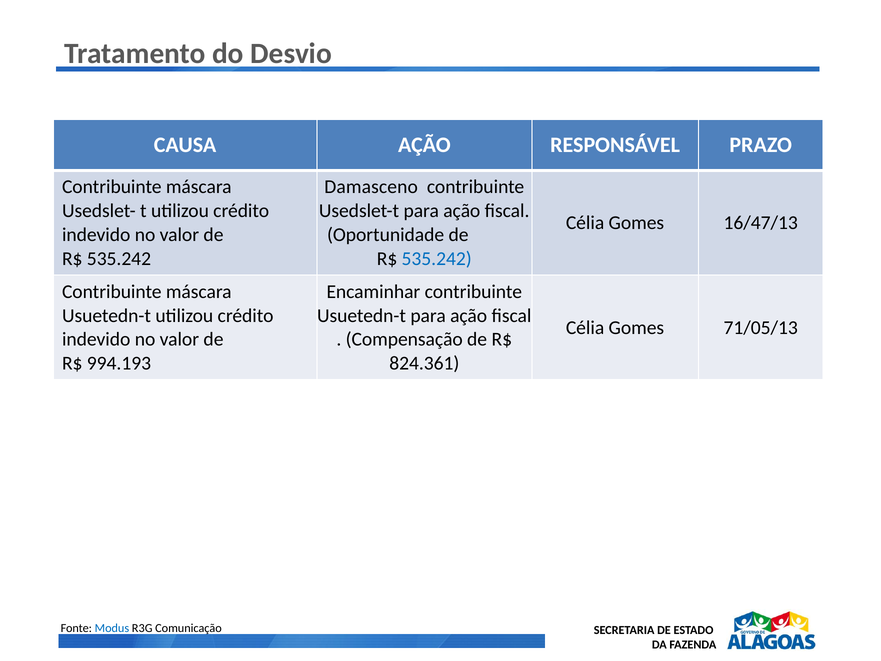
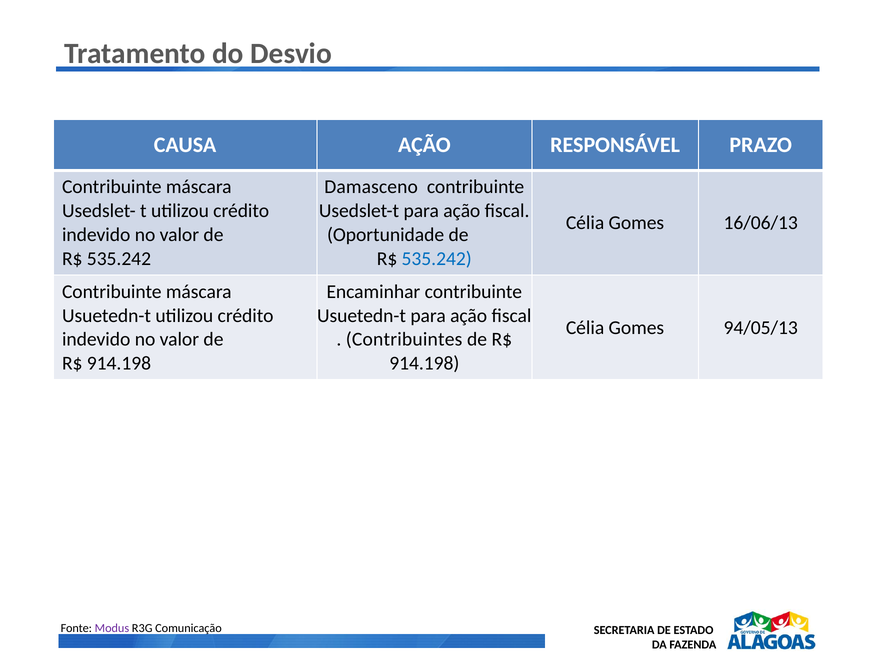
16/47/13: 16/47/13 -> 16/06/13
71/05/13: 71/05/13 -> 94/05/13
Compensação: Compensação -> Contribuintes
994.193 at (119, 363): 994.193 -> 914.198
824.361 at (424, 363): 824.361 -> 914.198
Modus colour: blue -> purple
